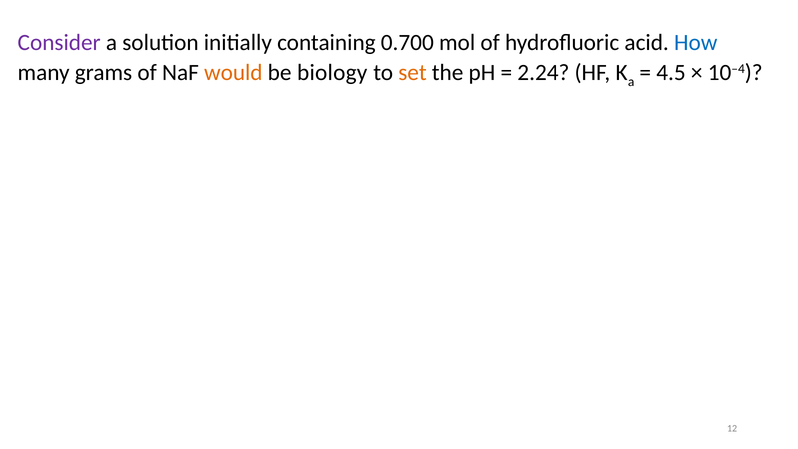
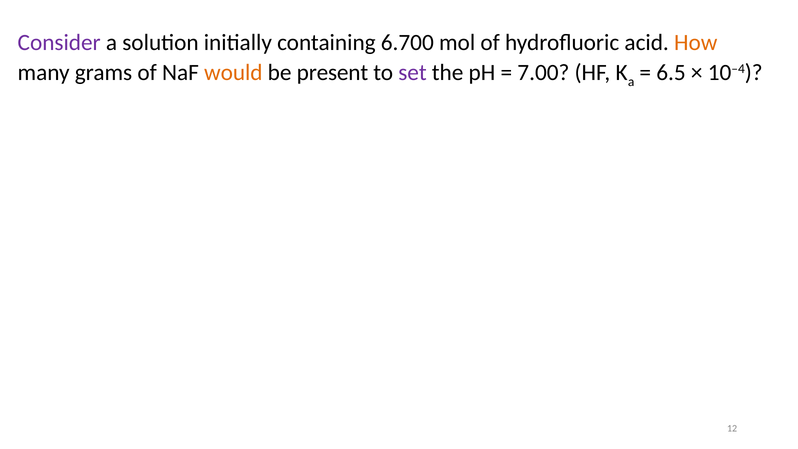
0.700: 0.700 -> 6.700
How colour: blue -> orange
biology: biology -> present
set colour: orange -> purple
2.24: 2.24 -> 7.00
4.5: 4.5 -> 6.5
